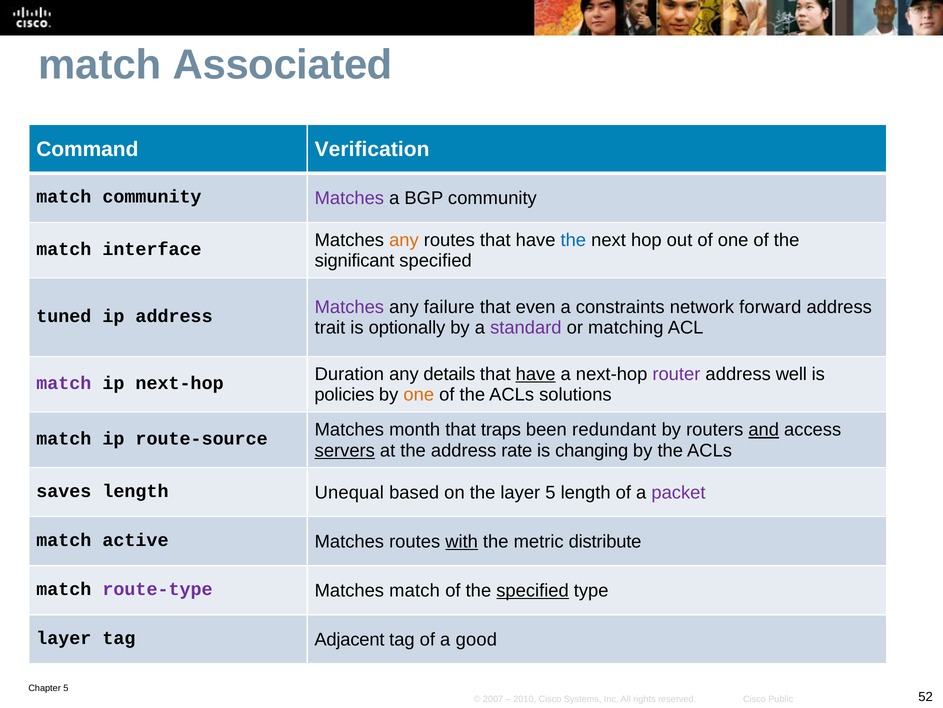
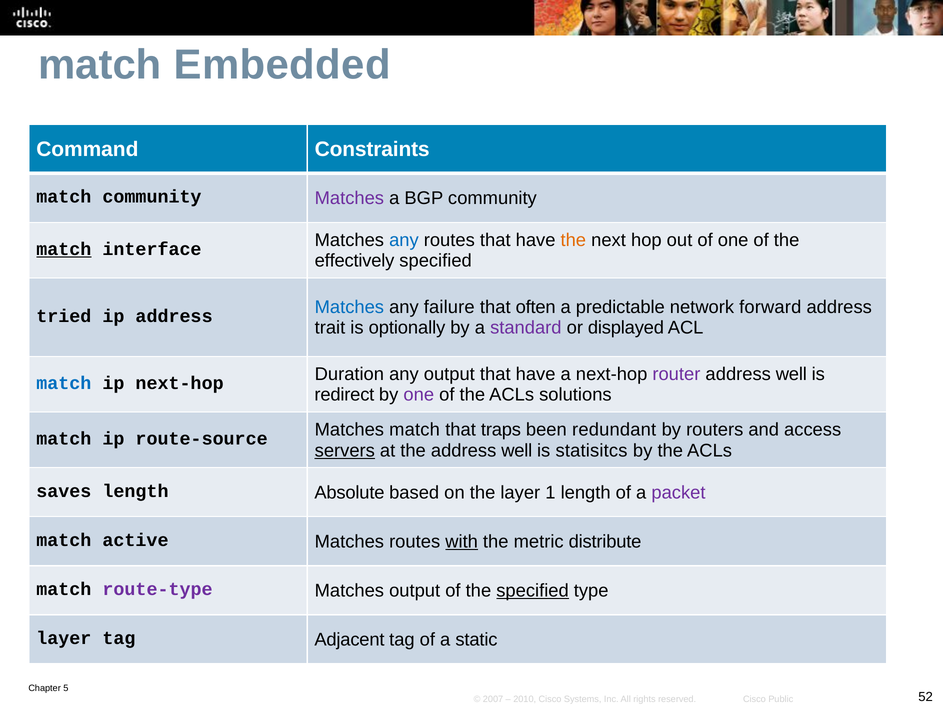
Associated: Associated -> Embedded
Verification: Verification -> Constraints
any at (404, 240) colour: orange -> blue
the at (573, 240) colour: blue -> orange
match at (64, 249) underline: none -> present
significant: significant -> effectively
Matches at (349, 307) colour: purple -> blue
even: even -> often
constraints: constraints -> predictable
tuned: tuned -> tried
matching: matching -> displayed
any details: details -> output
have at (536, 374) underline: present -> none
match at (64, 383) colour: purple -> blue
policies: policies -> redirect
one at (419, 395) colour: orange -> purple
Matches month: month -> match
and underline: present -> none
the address rate: rate -> well
changing: changing -> statisitcs
Unequal: Unequal -> Absolute
layer 5: 5 -> 1
Matches match: match -> output
good: good -> static
